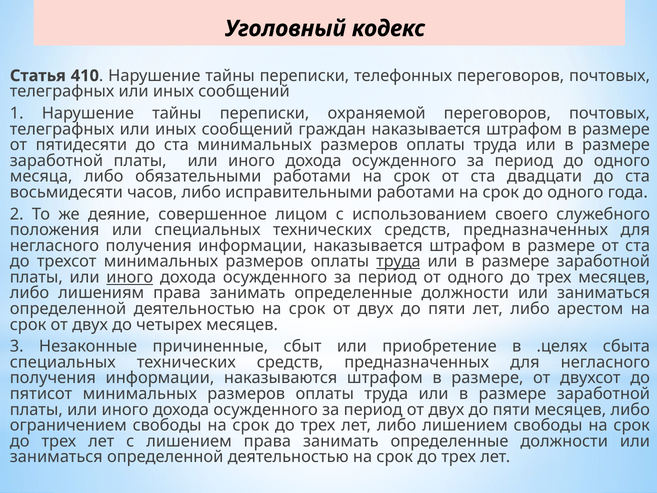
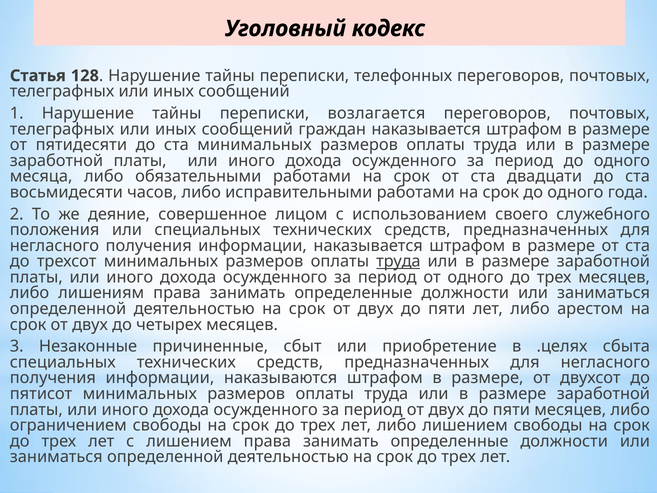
410: 410 -> 128
охраняемой: охраняемой -> возлагается
иного at (130, 277) underline: present -> none
